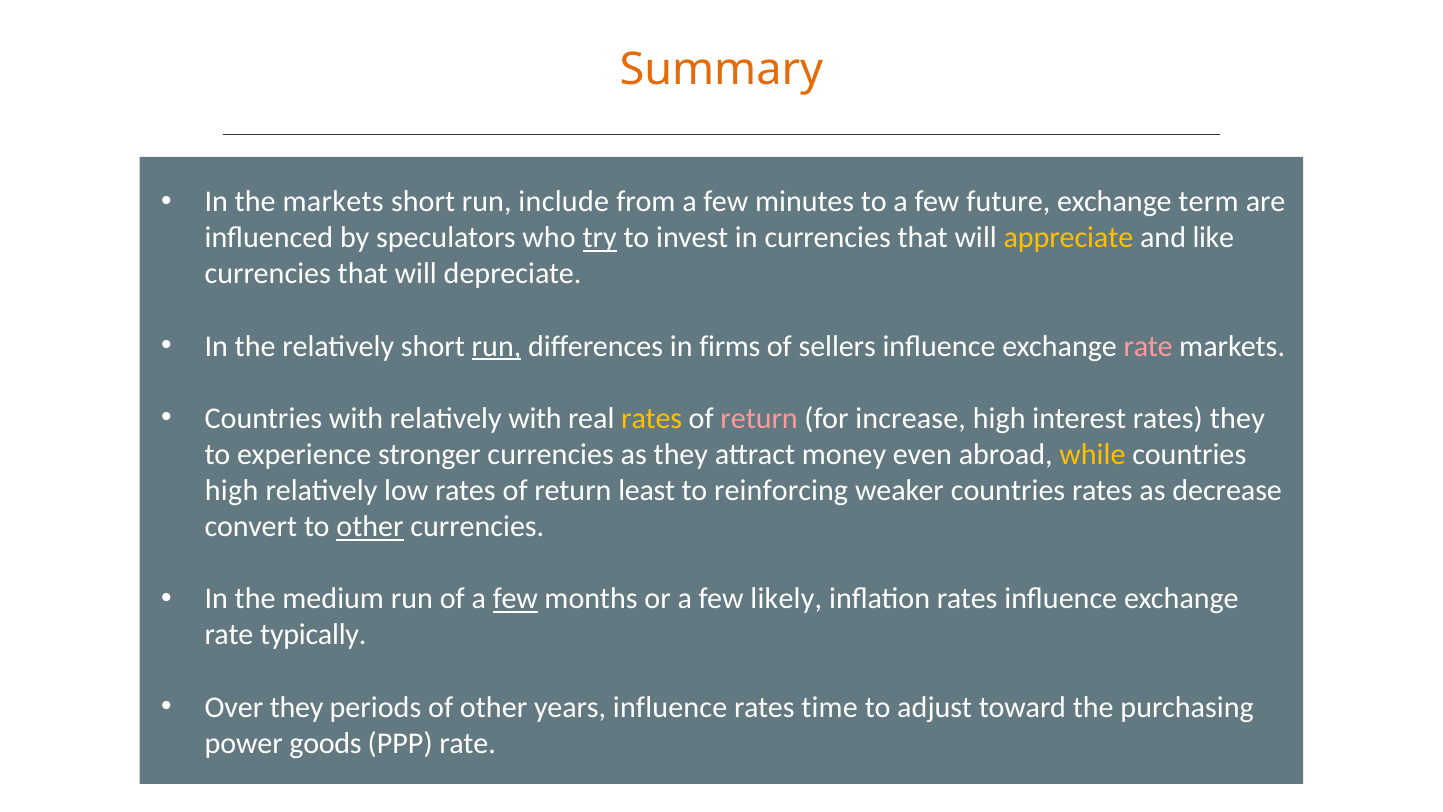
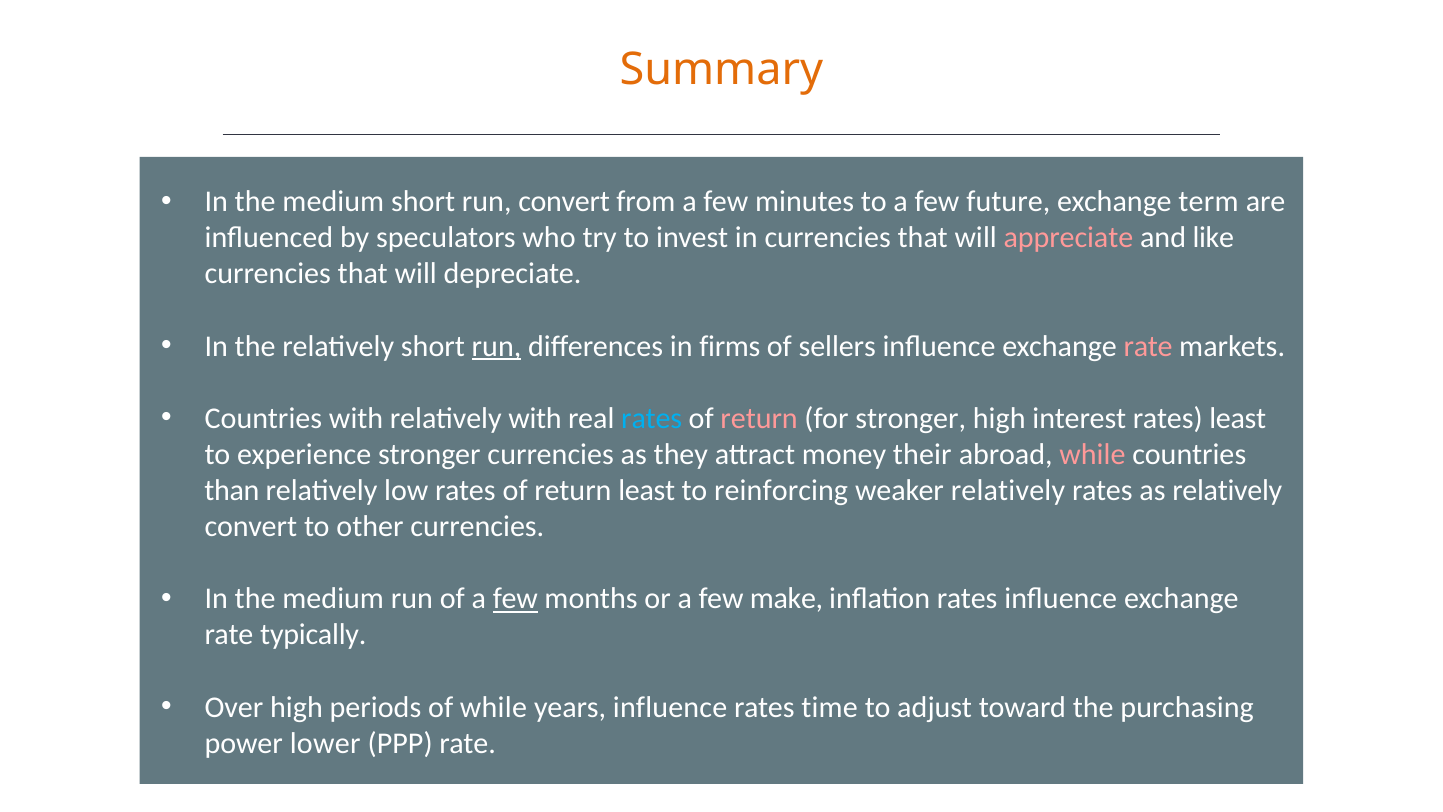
markets at (333, 202): markets -> medium
run include: include -> convert
try underline: present -> none
appreciate colour: yellow -> pink
rates at (652, 418) colour: yellow -> light blue
for increase: increase -> stronger
rates they: they -> least
even: even -> their
while at (1092, 454) colour: yellow -> pink
high at (232, 490): high -> than
weaker countries: countries -> relatively
as decrease: decrease -> relatively
other at (370, 527) underline: present -> none
likely: likely -> make
Over they: they -> high
of other: other -> while
goods: goods -> lower
